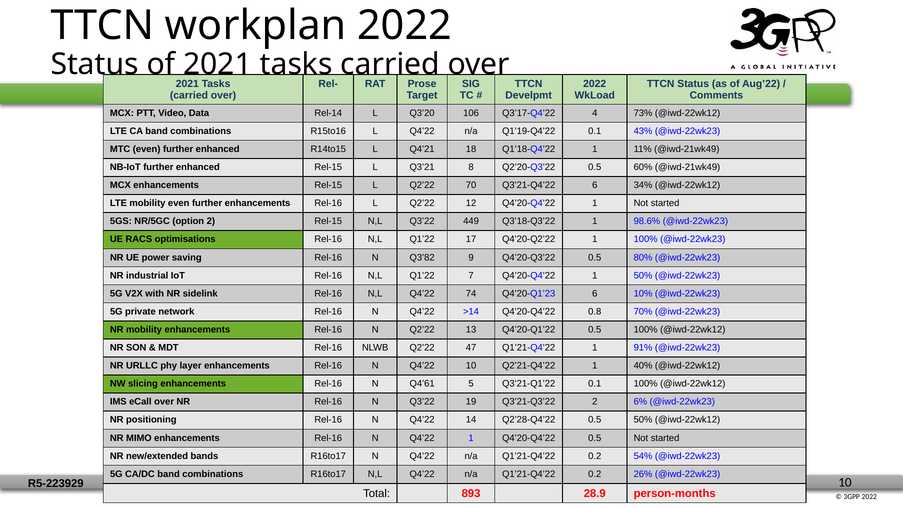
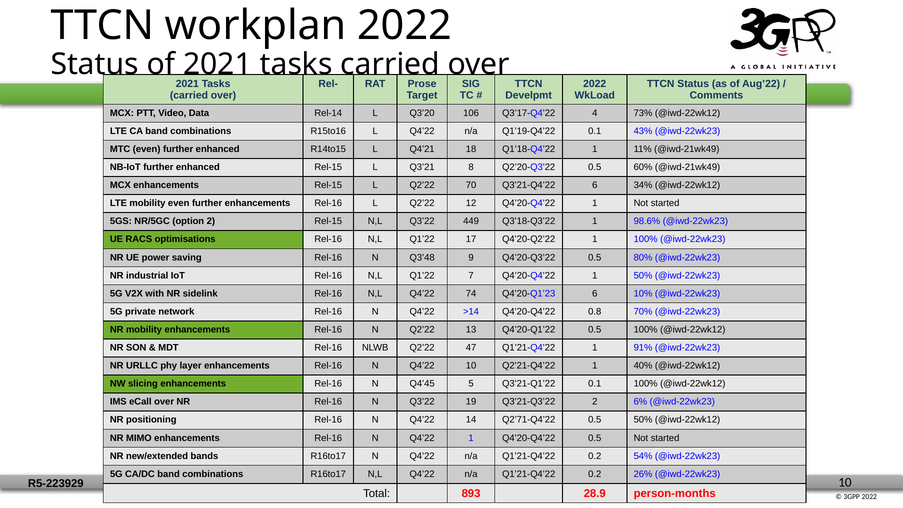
Q3’82: Q3’82 -> Q3’48
Q4’61: Q4’61 -> Q4’45
Q2’28-Q4’22: Q2’28-Q4’22 -> Q2’71-Q4’22
